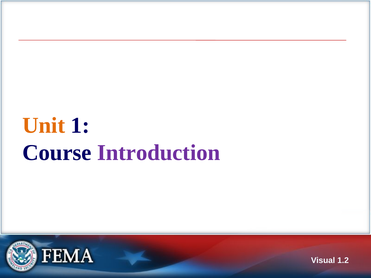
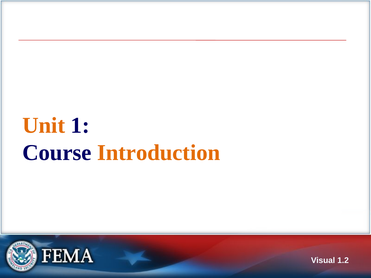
Introduction colour: purple -> orange
